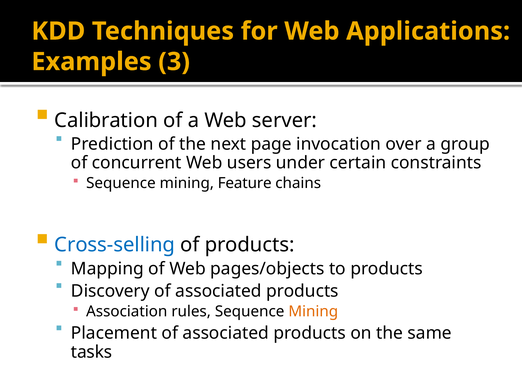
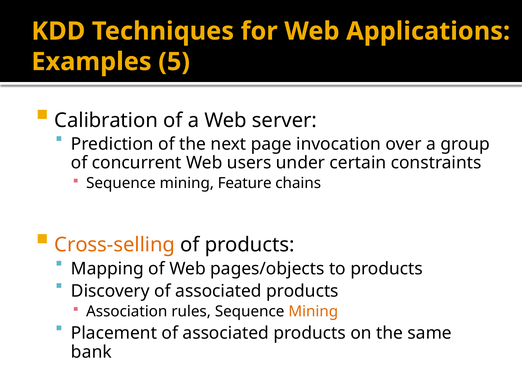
3: 3 -> 5
Cross-selling colour: blue -> orange
tasks: tasks -> bank
